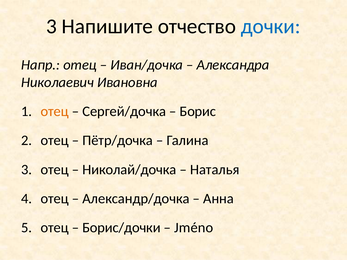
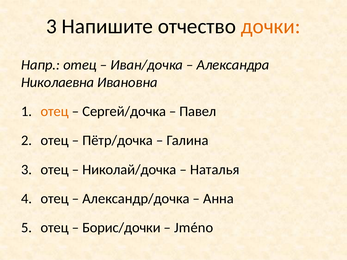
дочки colour: blue -> orange
Николаевич: Николаевич -> Николаевна
Борис: Борис -> Павел
